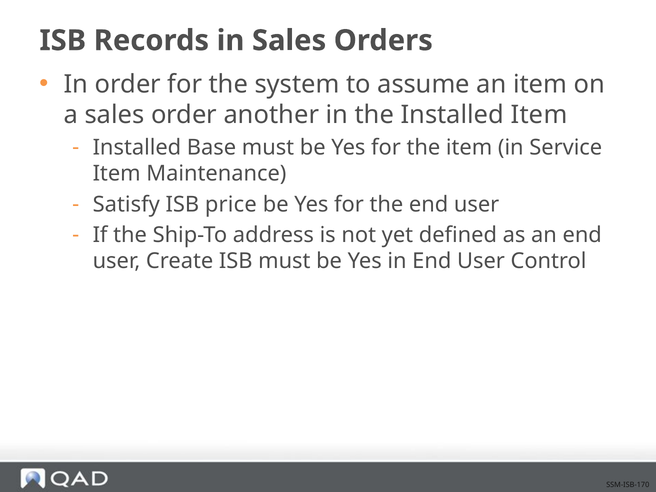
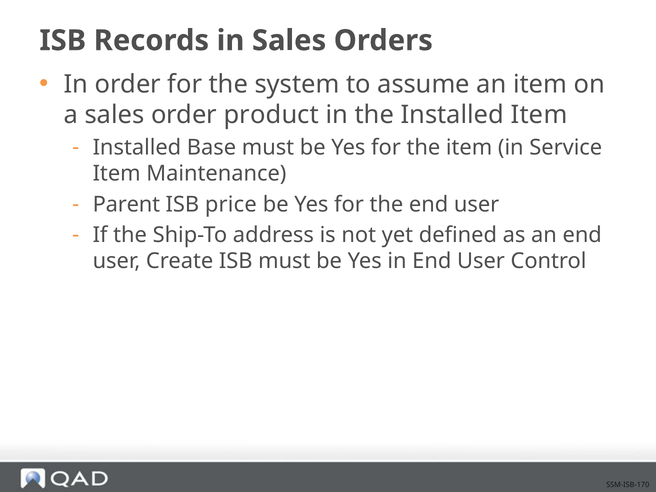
another: another -> product
Satisfy: Satisfy -> Parent
